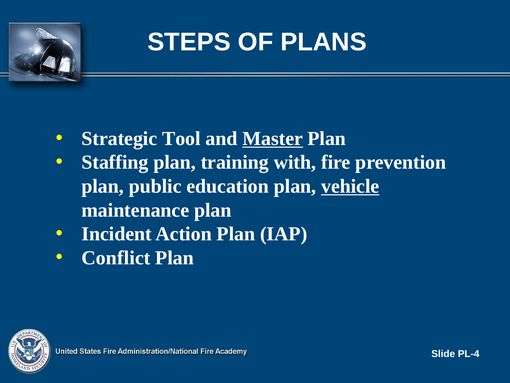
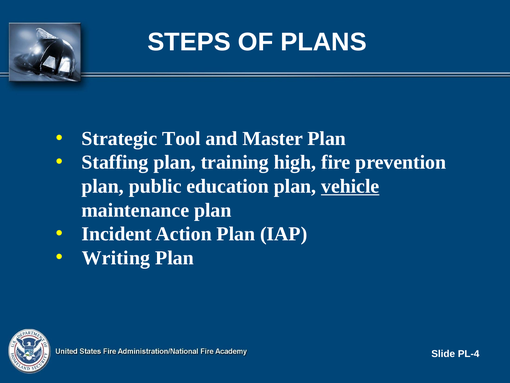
Master underline: present -> none
with: with -> high
Conflict: Conflict -> Writing
